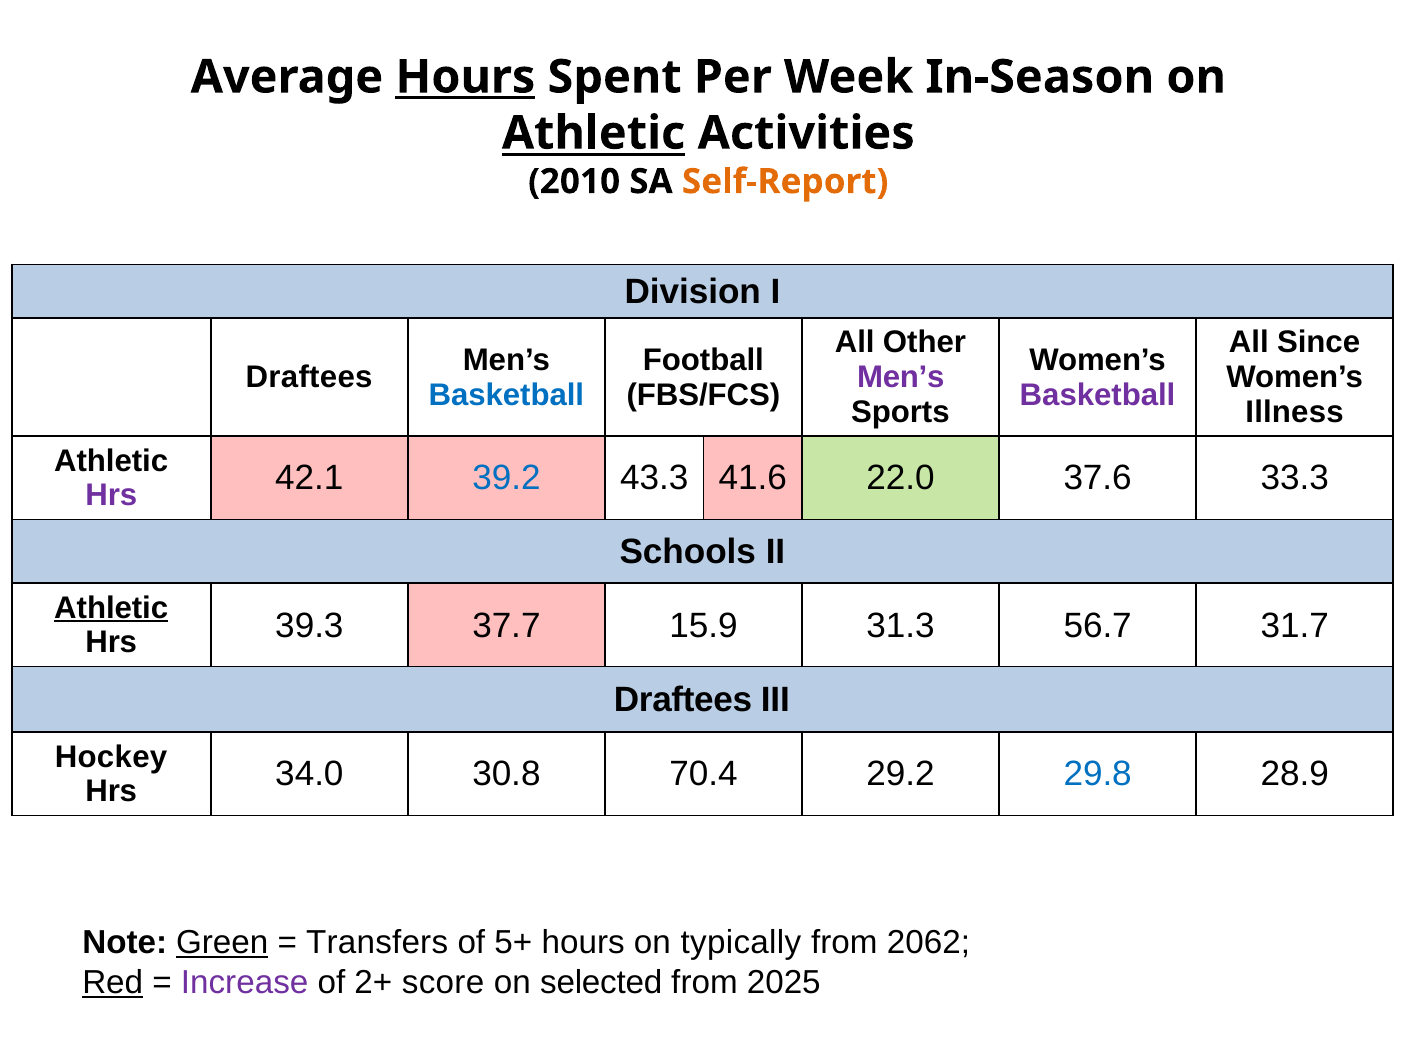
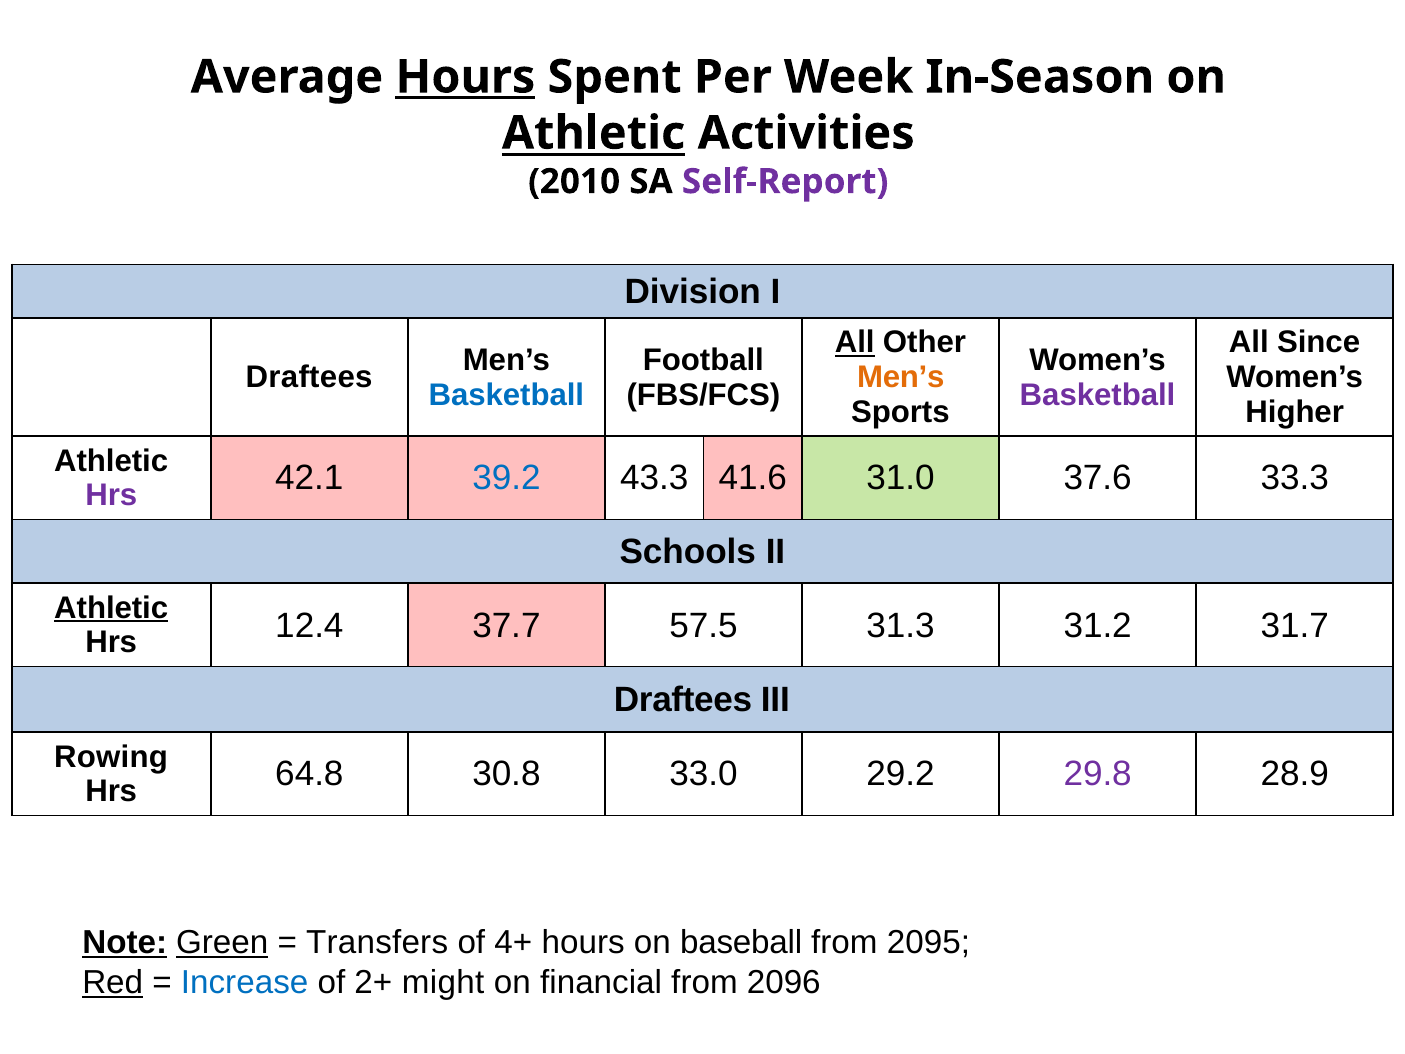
Self-Report colour: orange -> purple
All at (855, 343) underline: none -> present
Men’s at (901, 377) colour: purple -> orange
Illness: Illness -> Higher
22.0: 22.0 -> 31.0
39.3: 39.3 -> 12.4
15.9: 15.9 -> 57.5
56.7: 56.7 -> 31.2
Hockey: Hockey -> Rowing
34.0: 34.0 -> 64.8
70.4: 70.4 -> 33.0
29.8 colour: blue -> purple
Note underline: none -> present
5+: 5+ -> 4+
typically: typically -> baseball
2062: 2062 -> 2095
Increase colour: purple -> blue
score: score -> might
selected: selected -> financial
2025: 2025 -> 2096
